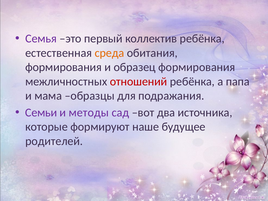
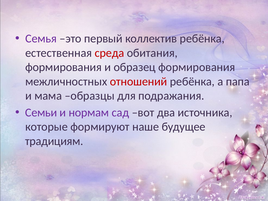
среда colour: orange -> red
методы: методы -> нормам
родителей: родителей -> традициям
